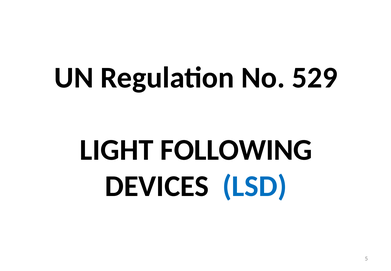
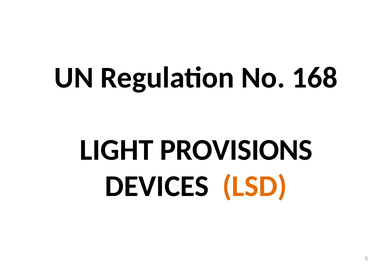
529: 529 -> 168
FOLLOWING: FOLLOWING -> PROVISIONS
LSD colour: blue -> orange
